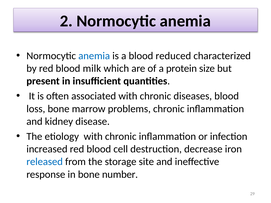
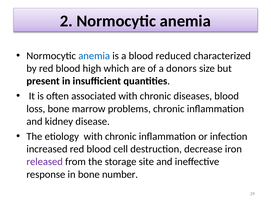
milk: milk -> high
protein: protein -> donors
released colour: blue -> purple
